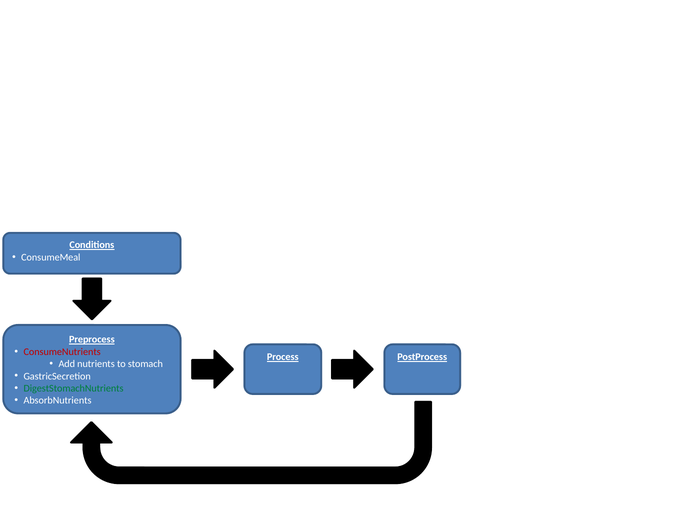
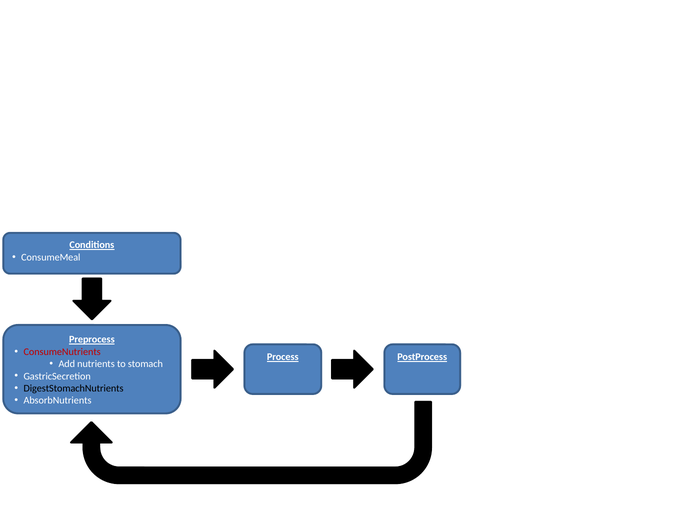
DigestStomachNutrients colour: green -> black
